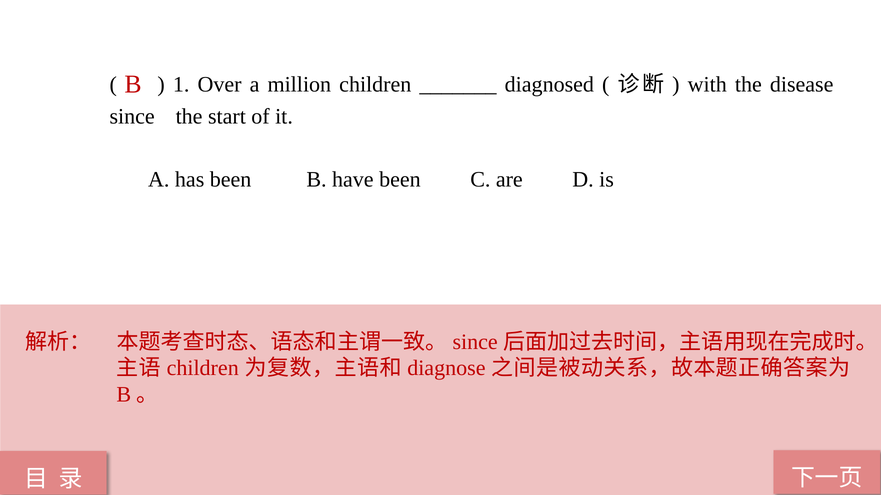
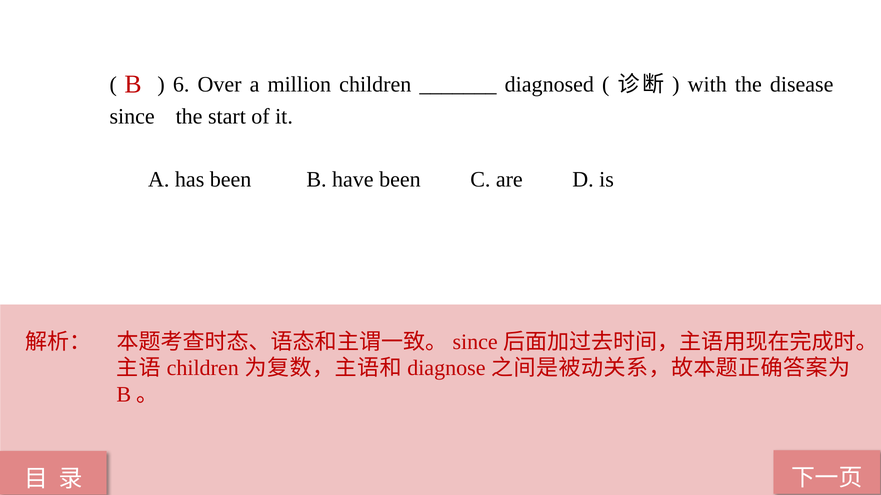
1: 1 -> 6
